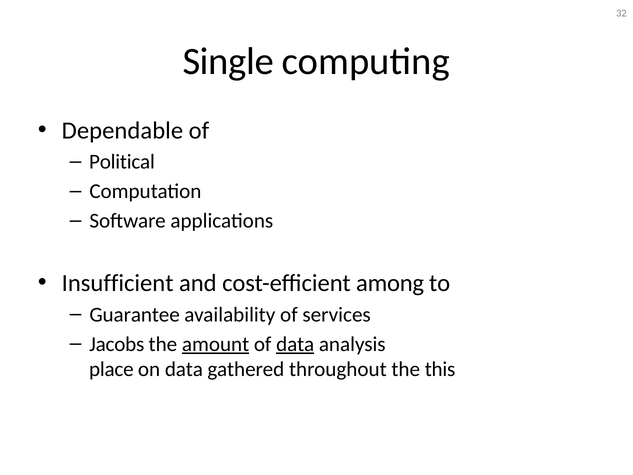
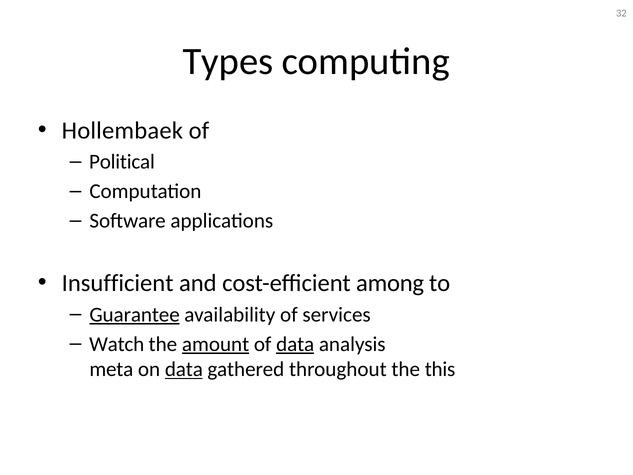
Single: Single -> Types
Dependable: Dependable -> Hollembaek
Guarantee underline: none -> present
Jacobs: Jacobs -> Watch
place: place -> meta
data at (184, 369) underline: none -> present
